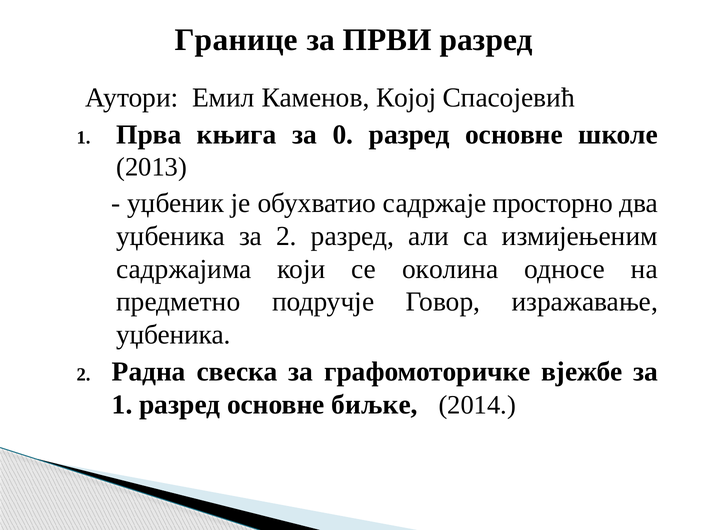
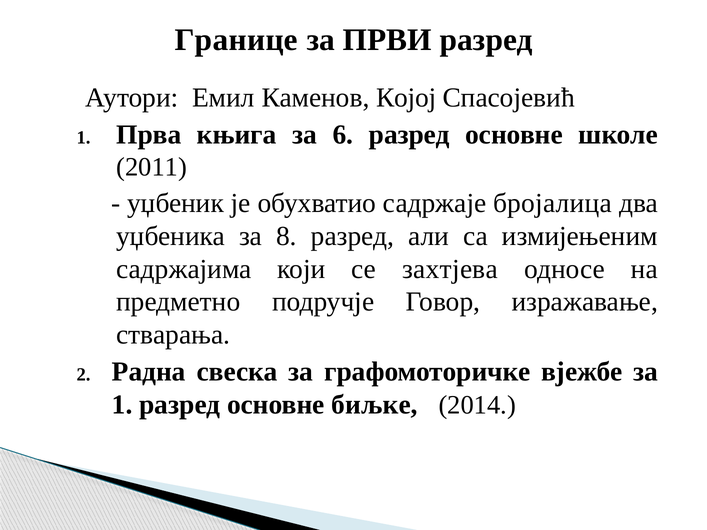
0: 0 -> 6
2013: 2013 -> 2011
просторно: просторно -> бројалица
за 2: 2 -> 8
околина: околина -> захтјева
уџбеника at (173, 335): уџбеника -> стварања
